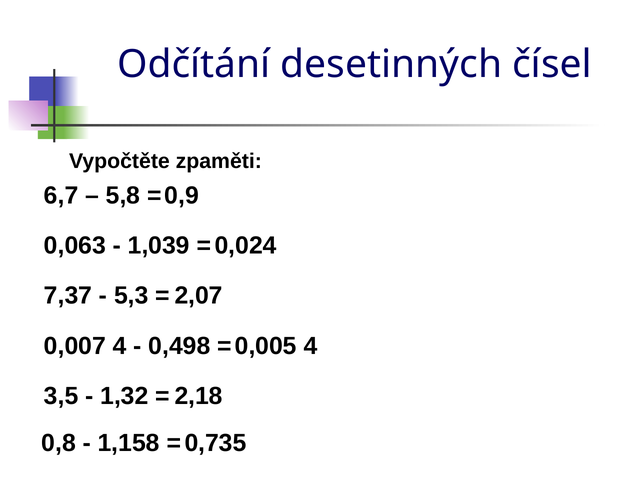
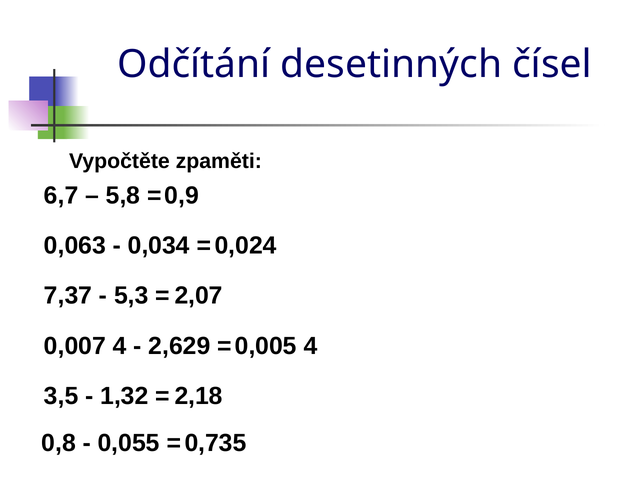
1,039: 1,039 -> 0,034
0,498: 0,498 -> 2,629
1,158: 1,158 -> 0,055
